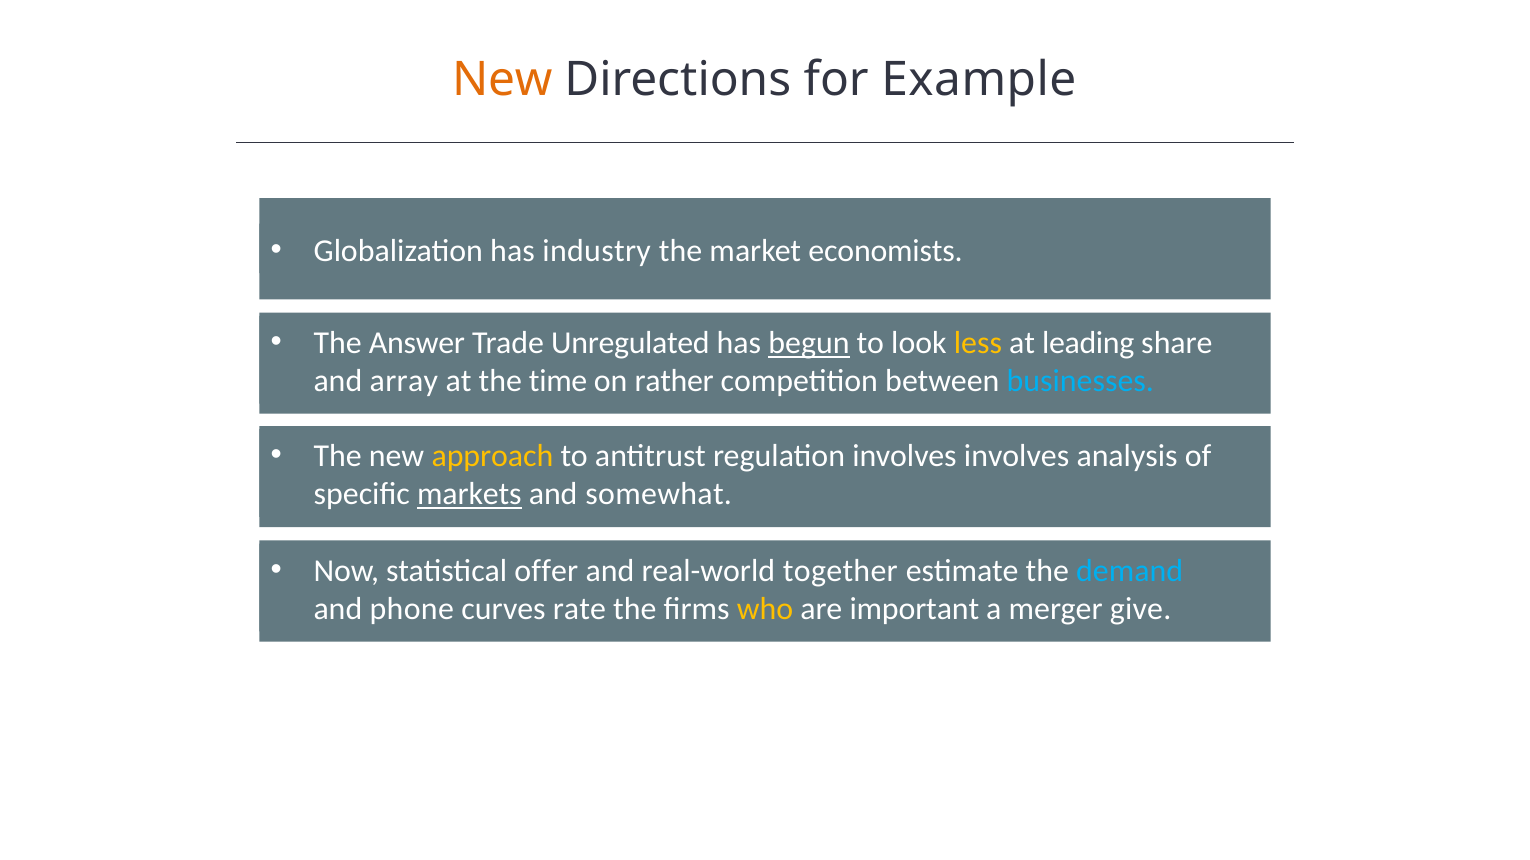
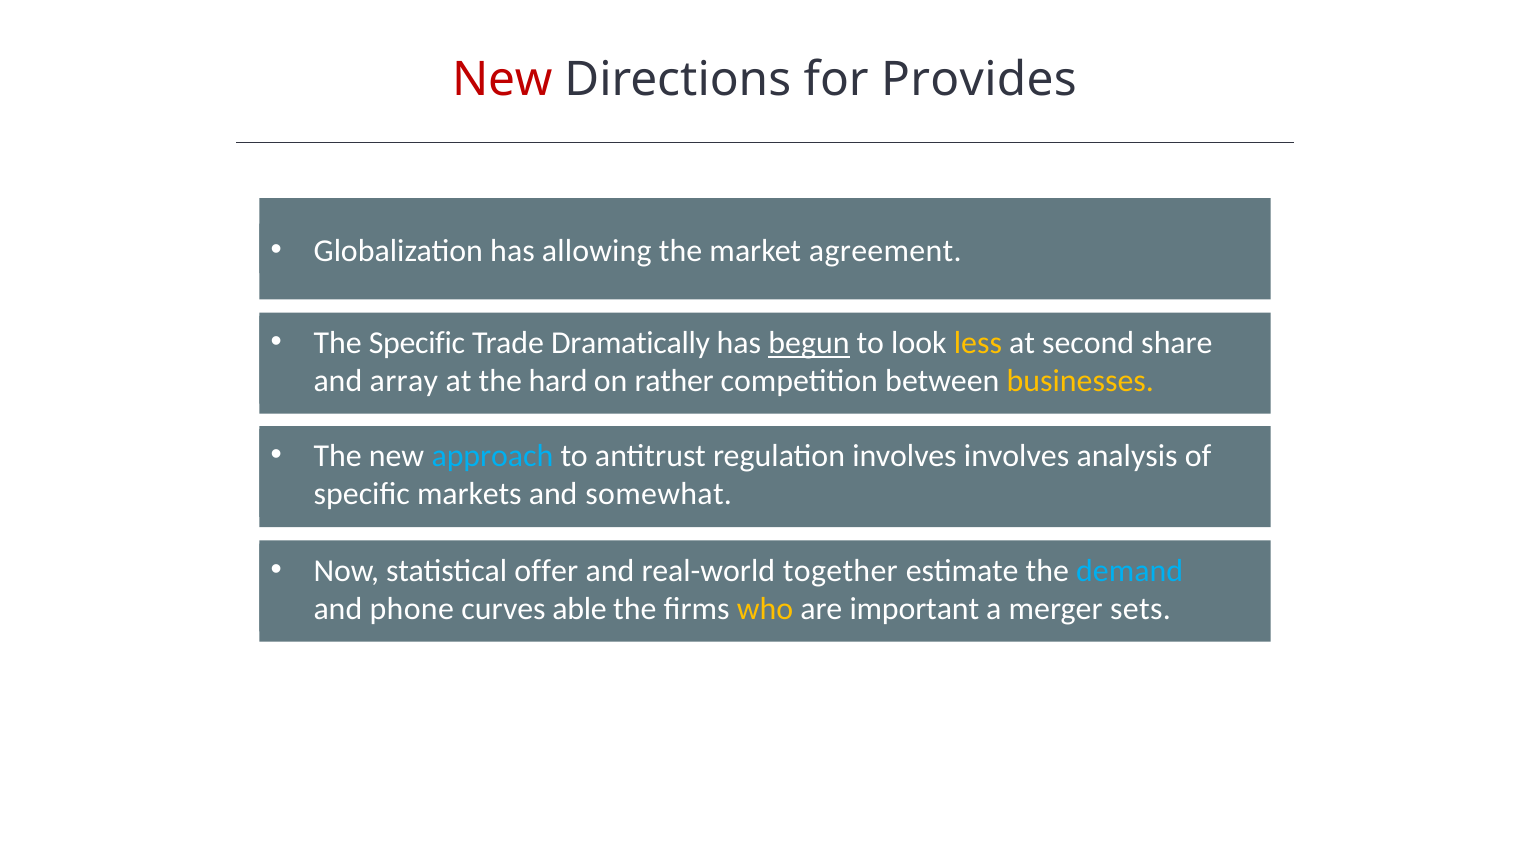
New at (502, 80) colour: orange -> red
Example: Example -> Provides
industry: industry -> allowing
economists: economists -> agreement
The Answer: Answer -> Specific
Unregulated: Unregulated -> Dramatically
leading: leading -> second
time: time -> hard
businesses colour: light blue -> yellow
approach colour: yellow -> light blue
markets underline: present -> none
rate: rate -> able
give: give -> sets
